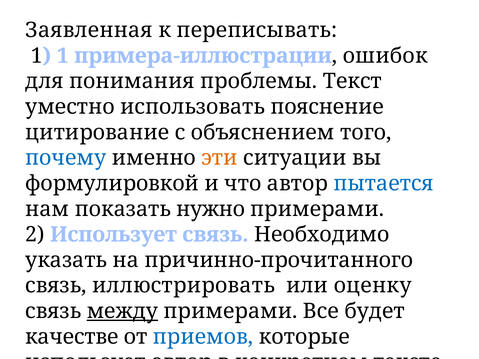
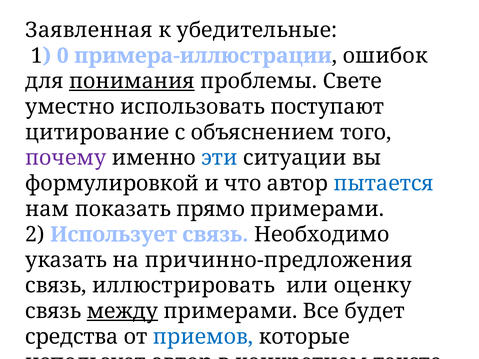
переписывать: переписывать -> убедительные
1 1: 1 -> 0
понимания underline: none -> present
Текст: Текст -> Свете
пояснение: пояснение -> поступают
почему colour: blue -> purple
эти colour: orange -> blue
нужно: нужно -> прямо
причинно-прочитанного: причинно-прочитанного -> причинно-предложения
качестве: качестве -> средства
